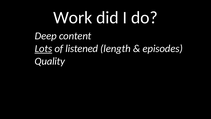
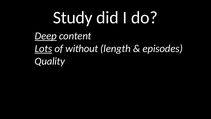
Work: Work -> Study
Deep underline: none -> present
listened: listened -> without
